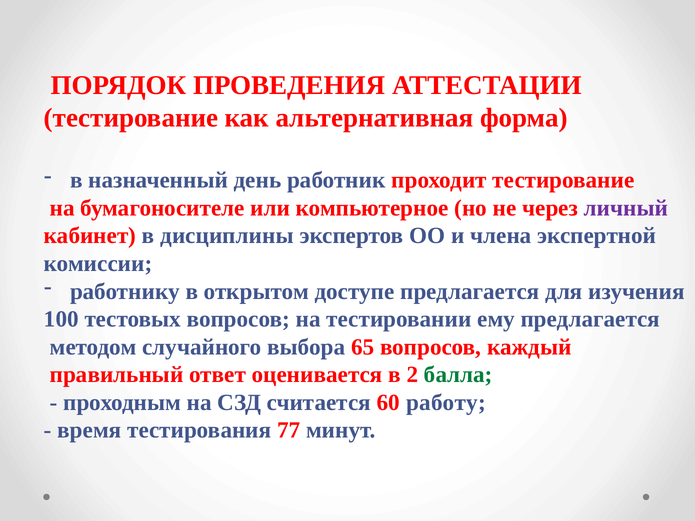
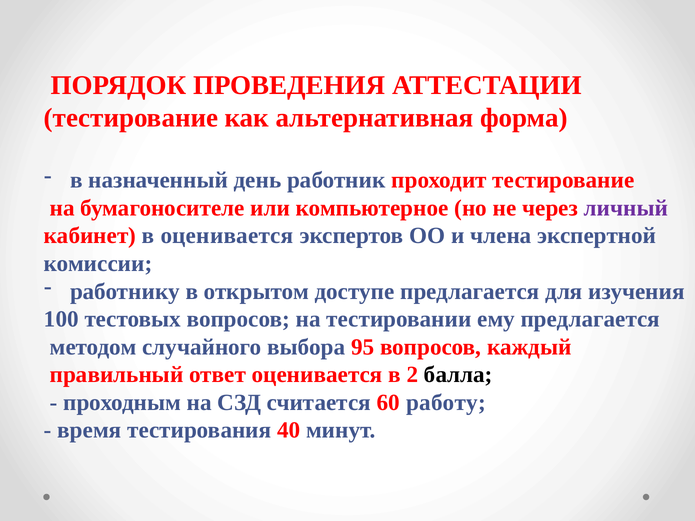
в дисциплины: дисциплины -> оценивается
65: 65 -> 95
балла colour: green -> black
77: 77 -> 40
